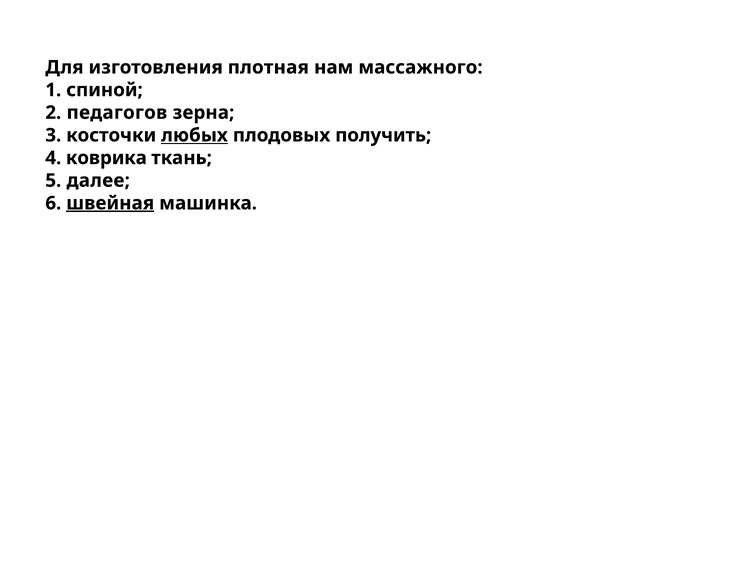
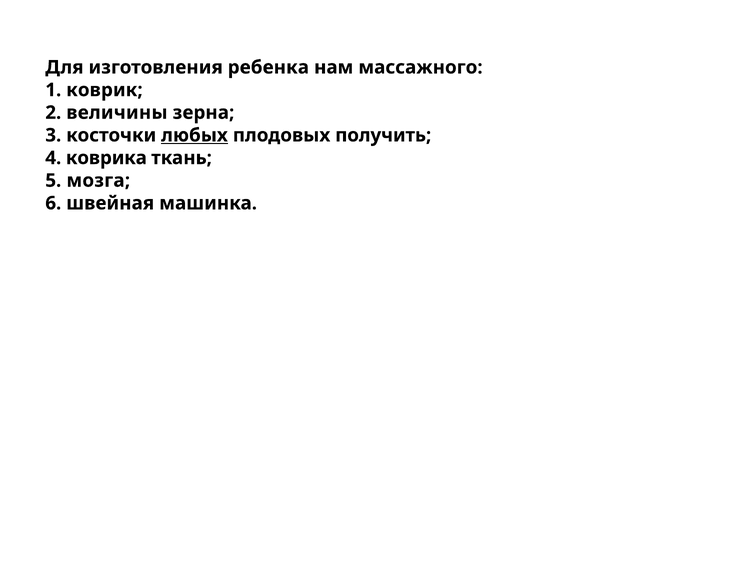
плотная: плотная -> ребенка
спиной: спиной -> коврик
педагогов: педагогов -> величины
далее: далее -> мозга
швейная underline: present -> none
